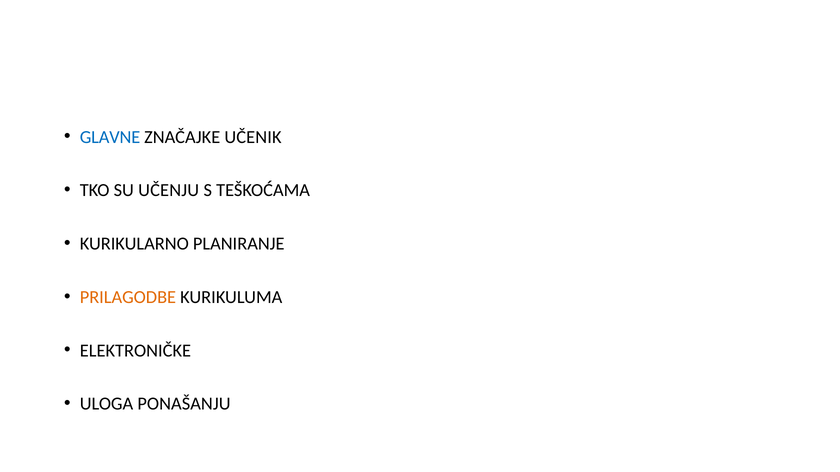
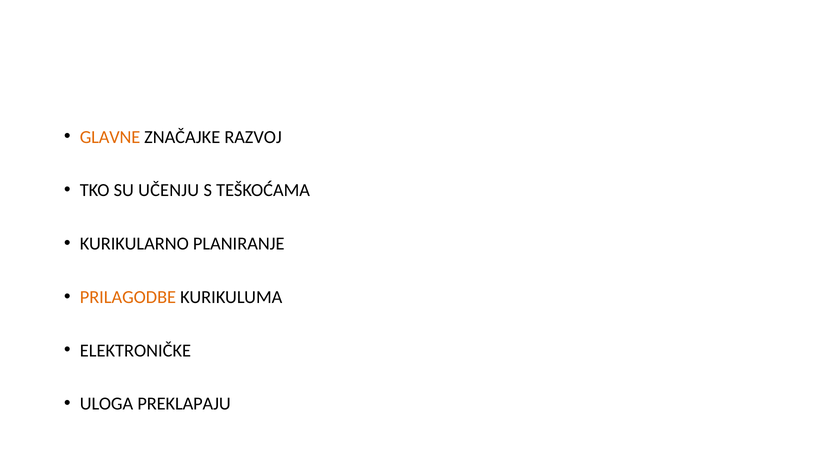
GLAVNE colour: blue -> orange
UČENIK: UČENIK -> RAZVOJ
PONAŠANJU: PONAŠANJU -> PREKLAPAJU
